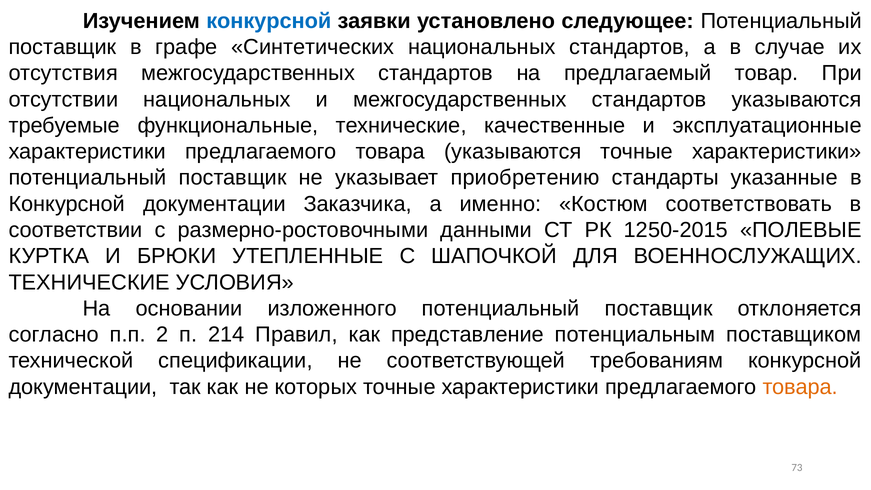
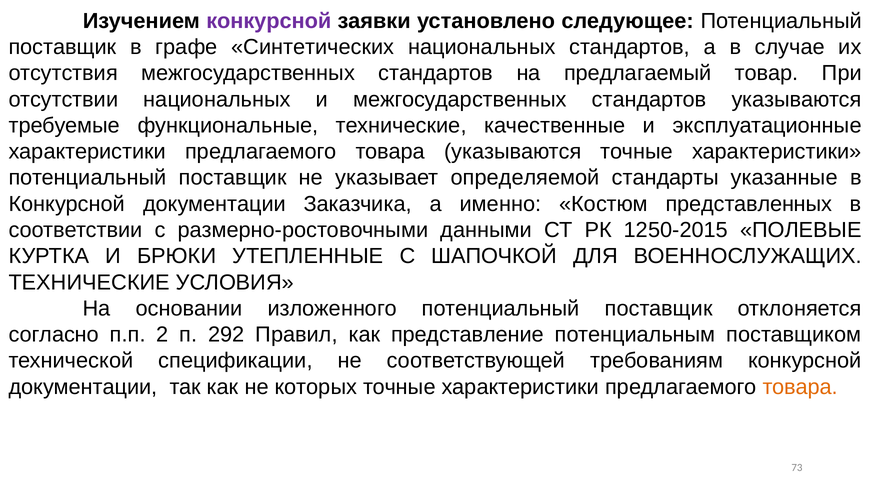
конкурсной at (269, 21) colour: blue -> purple
приобретению: приобретению -> определяемой
соответствовать: соответствовать -> представленных
214: 214 -> 292
